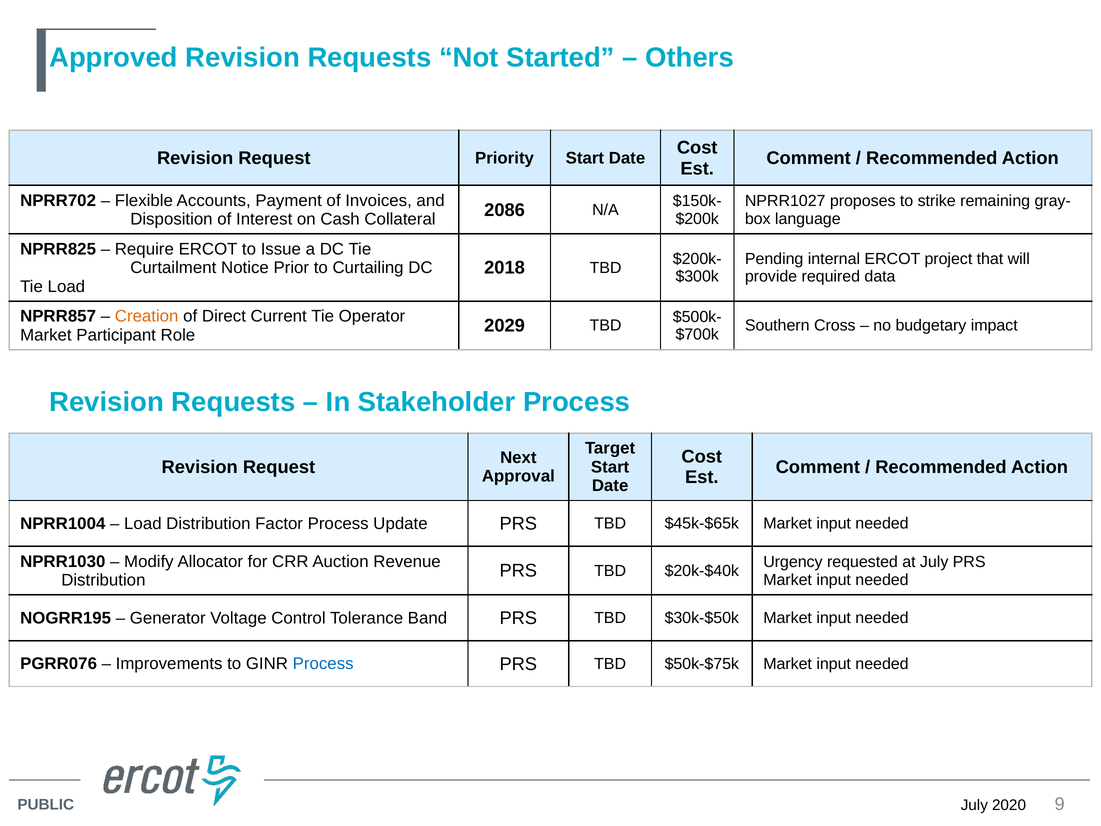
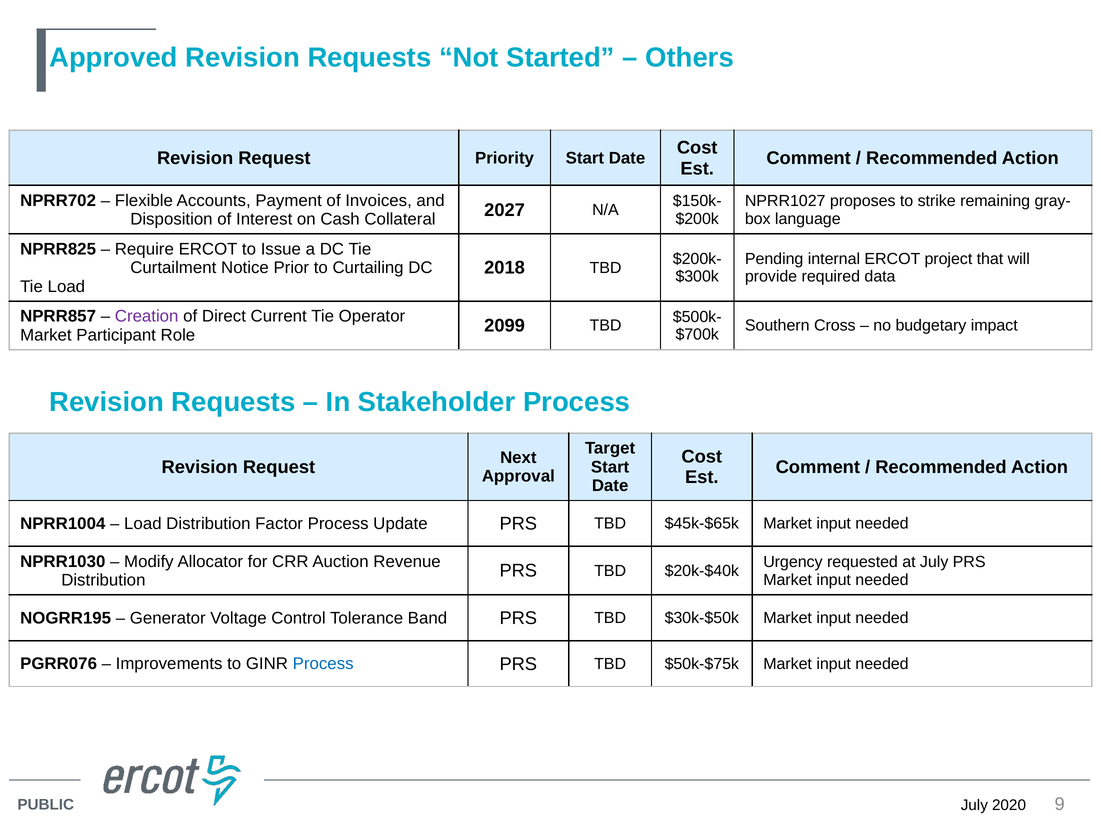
2086: 2086 -> 2027
Creation colour: orange -> purple
2029: 2029 -> 2099
